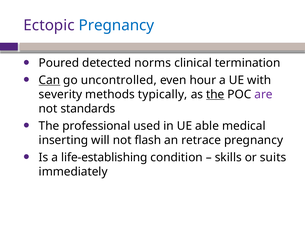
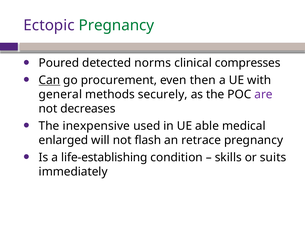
Pregnancy at (116, 25) colour: blue -> green
termination: termination -> compresses
uncontrolled: uncontrolled -> procurement
hour: hour -> then
severity: severity -> general
typically: typically -> securely
the at (215, 94) underline: present -> none
standards: standards -> decreases
professional: professional -> inexpensive
inserting: inserting -> enlarged
